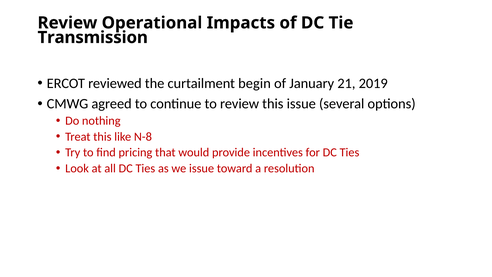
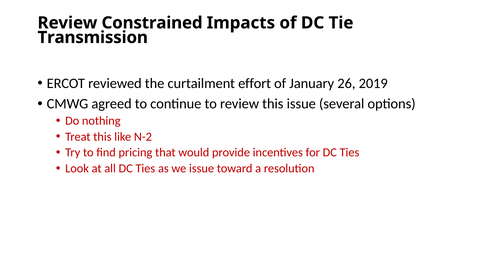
Operational: Operational -> Constrained
begin: begin -> effort
21: 21 -> 26
N-8: N-8 -> N-2
